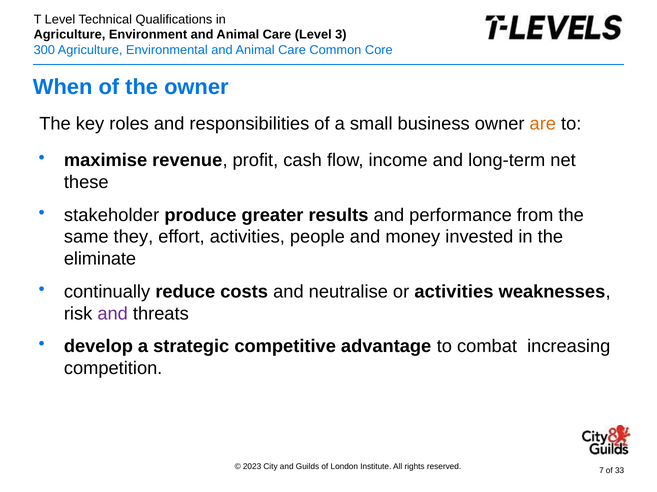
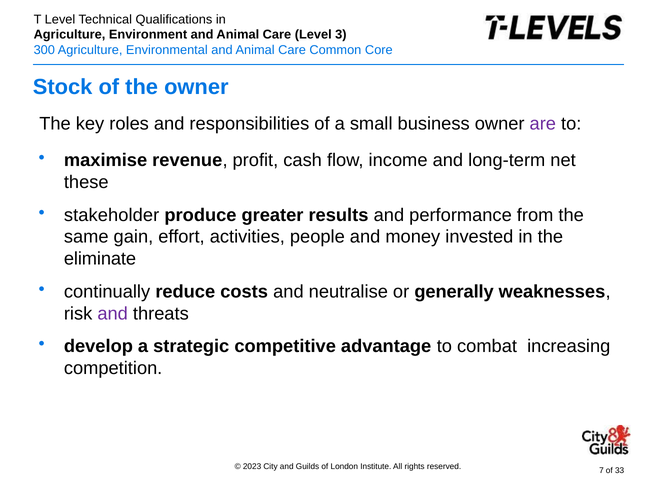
When: When -> Stock
are colour: orange -> purple
they: they -> gain
or activities: activities -> generally
